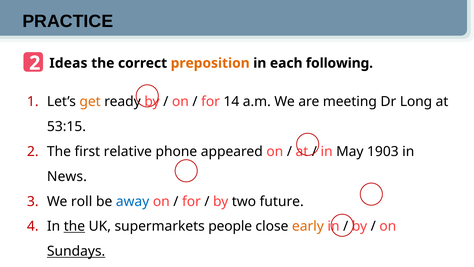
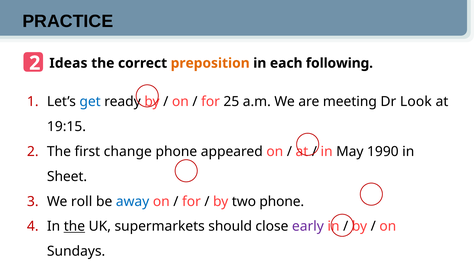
get colour: orange -> blue
14: 14 -> 25
Long: Long -> Look
53:15: 53:15 -> 19:15
relative: relative -> change
1903: 1903 -> 1990
News: News -> Sheet
two future: future -> phone
people: people -> should
early colour: orange -> purple
Sundays underline: present -> none
